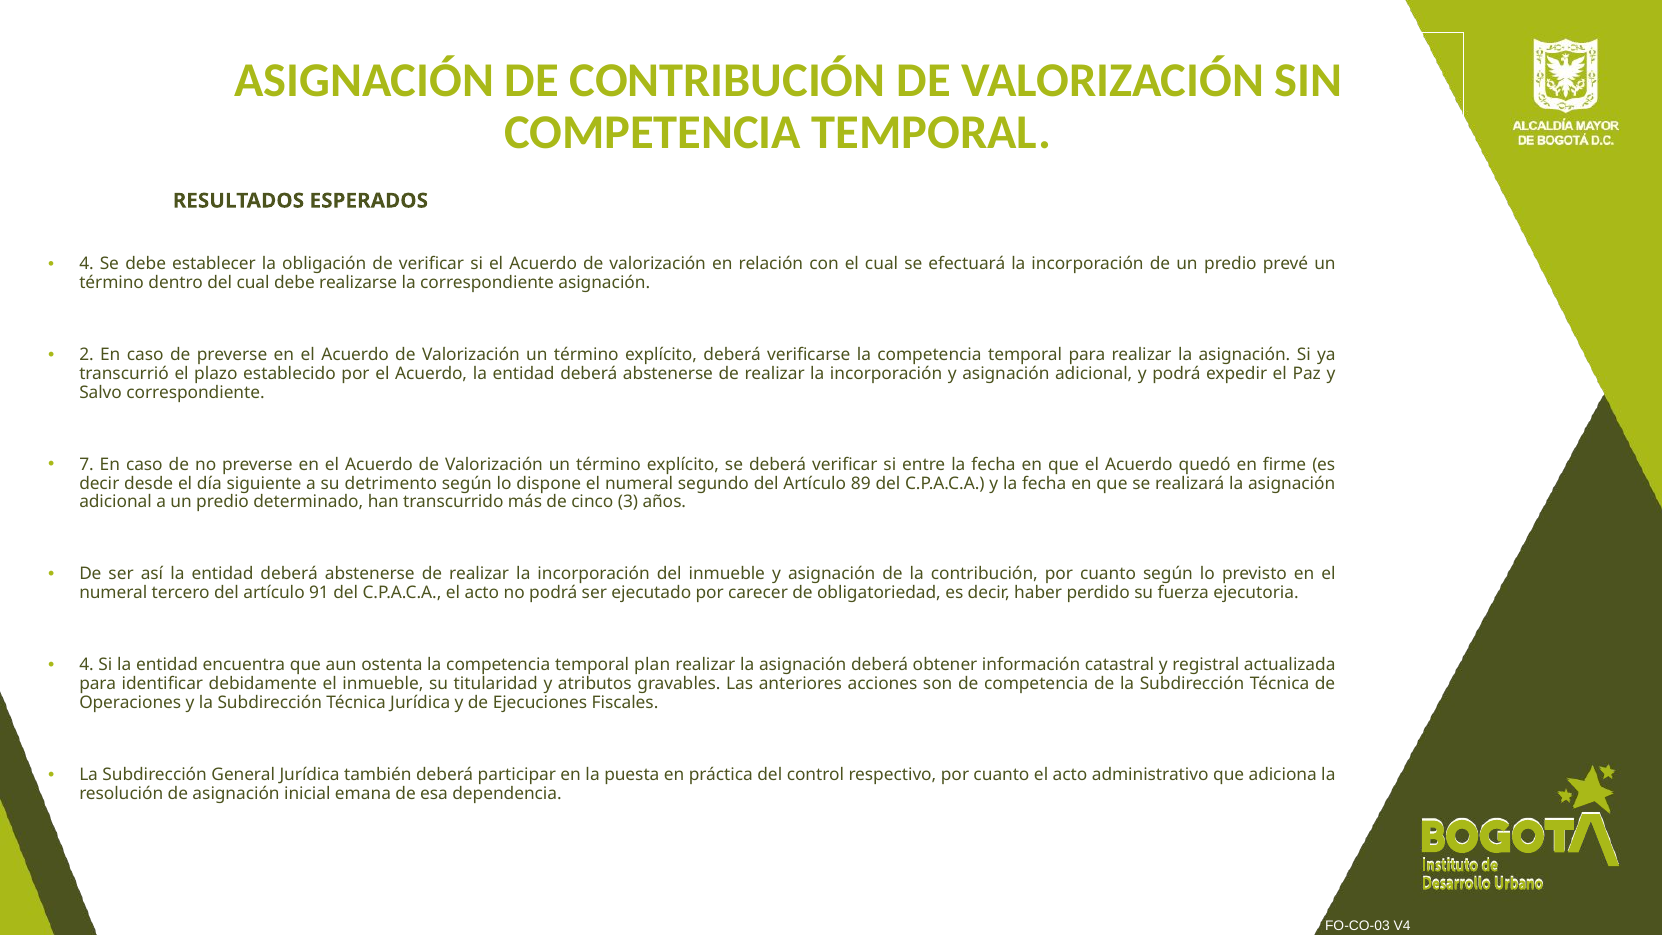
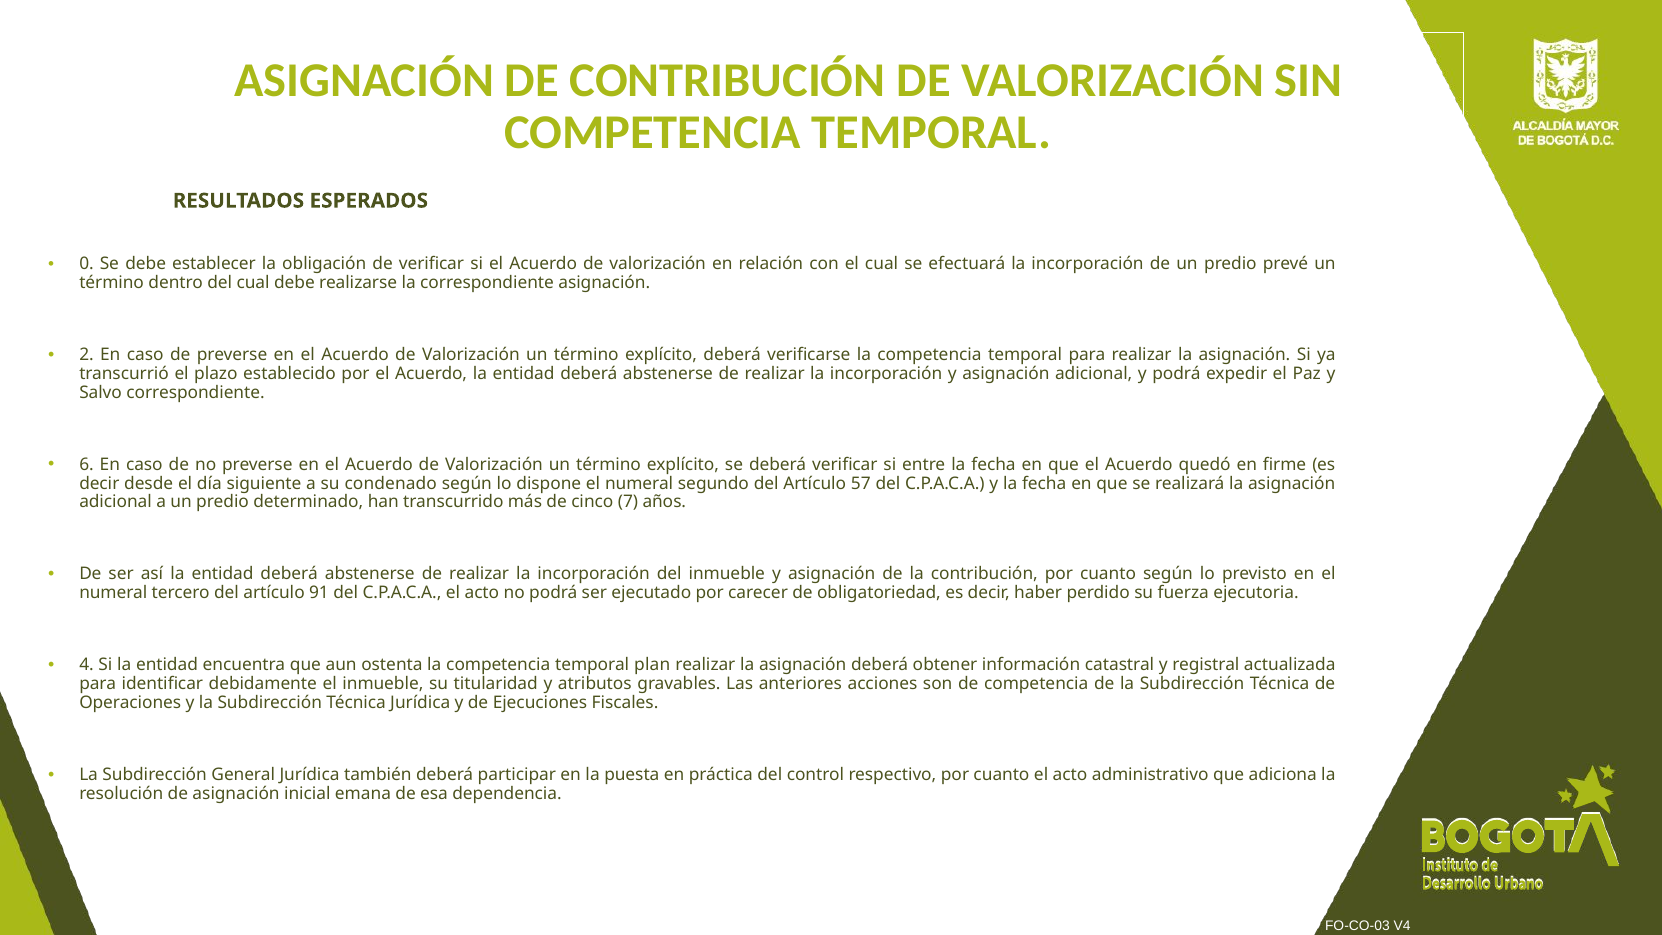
4 at (86, 264): 4 -> 0
7: 7 -> 6
detrimento: detrimento -> condenado
89: 89 -> 57
3: 3 -> 7
